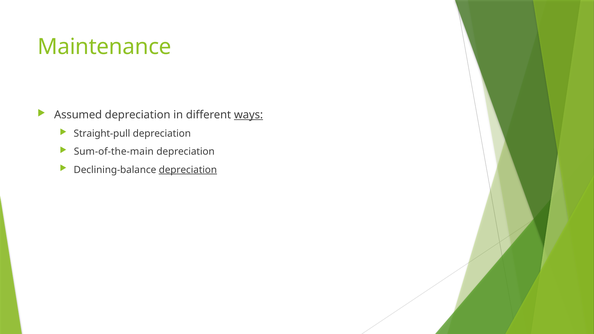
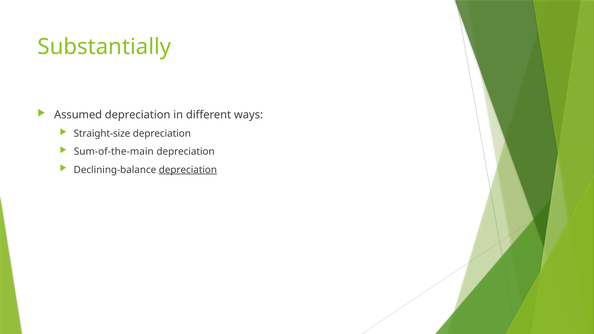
Maintenance: Maintenance -> Substantially
ways underline: present -> none
Straight-pull: Straight-pull -> Straight-size
